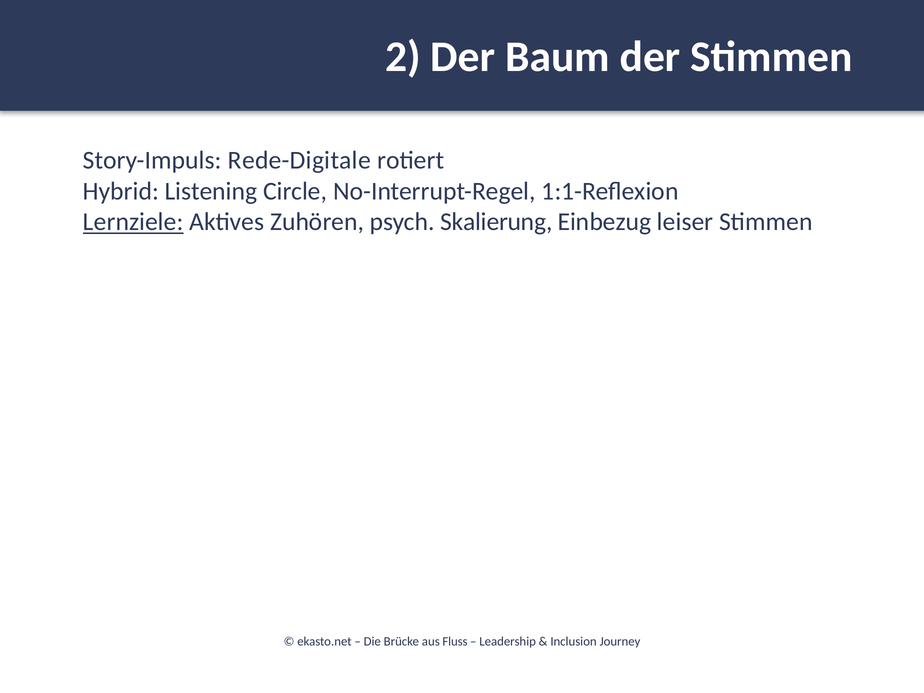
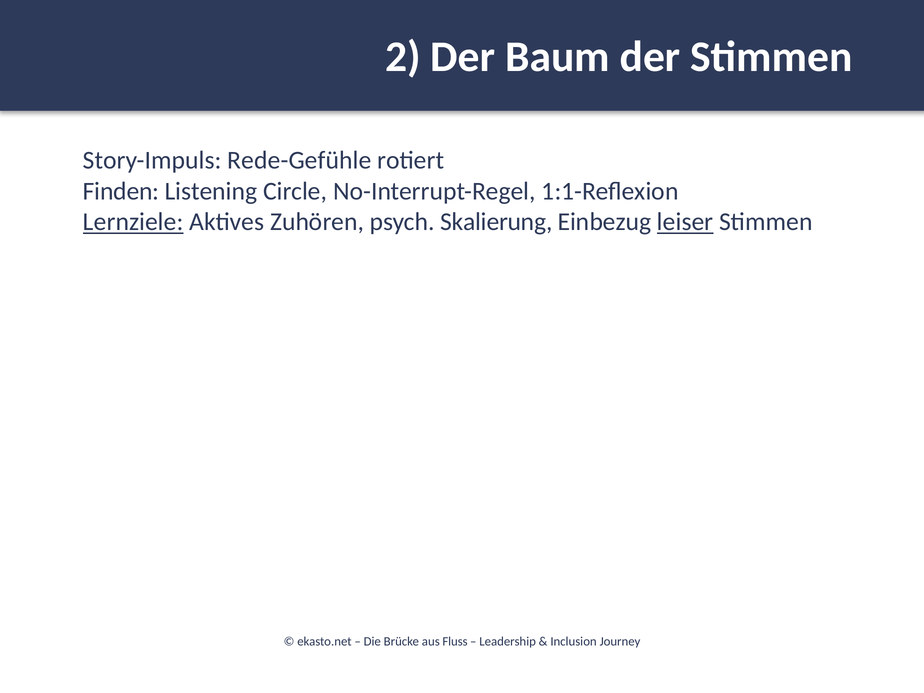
Rede-Digitale: Rede-Digitale -> Rede-Gefühle
Hybrid: Hybrid -> Finden
leiser underline: none -> present
